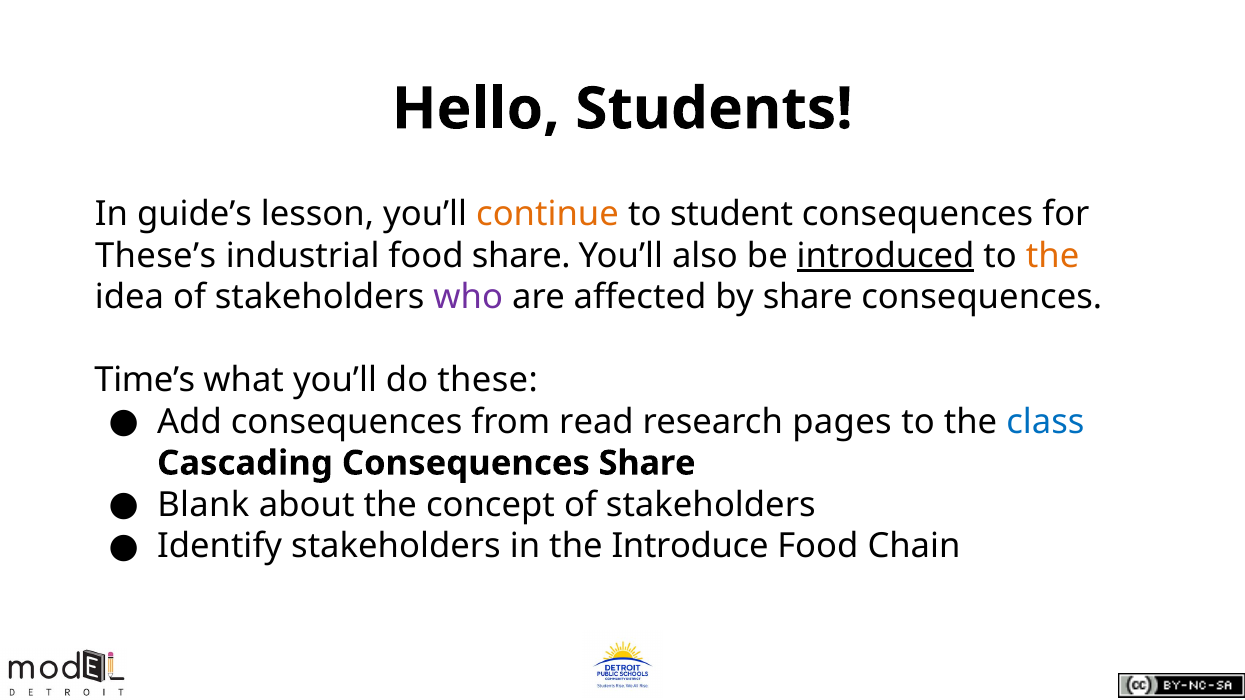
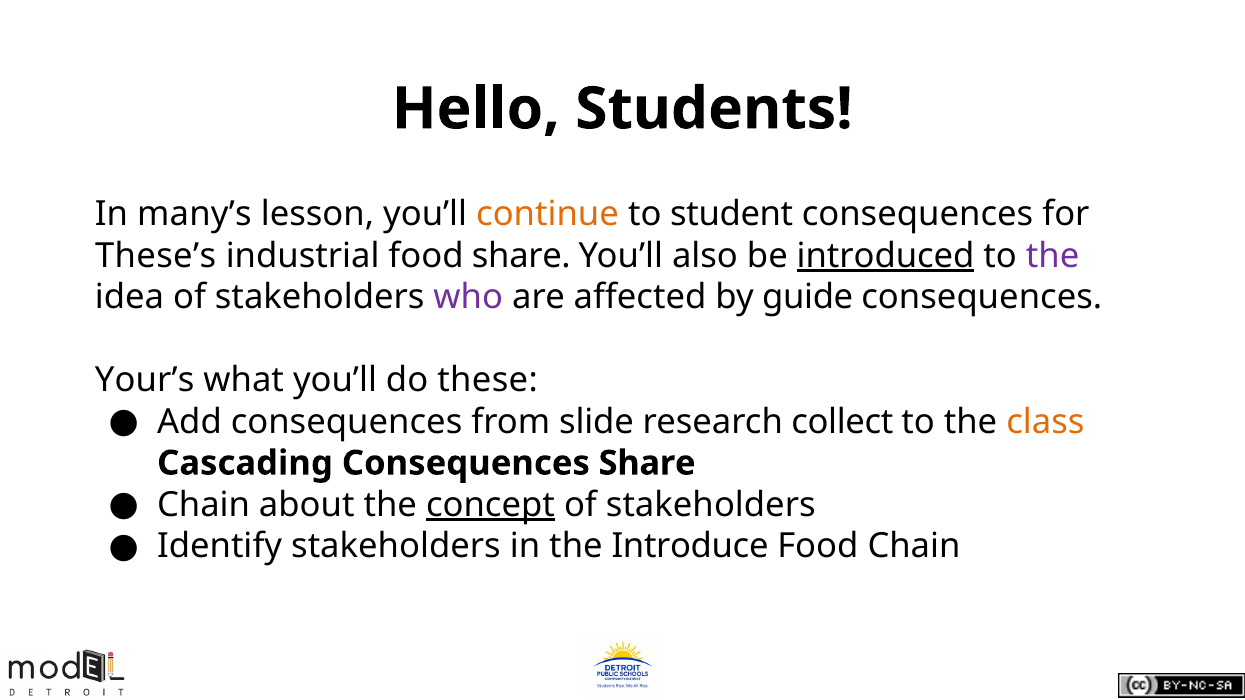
guide’s: guide’s -> many’s
the at (1053, 256) colour: orange -> purple
by share: share -> guide
Time’s: Time’s -> Your’s
read: read -> slide
pages: pages -> collect
class colour: blue -> orange
Blank at (203, 505): Blank -> Chain
concept underline: none -> present
